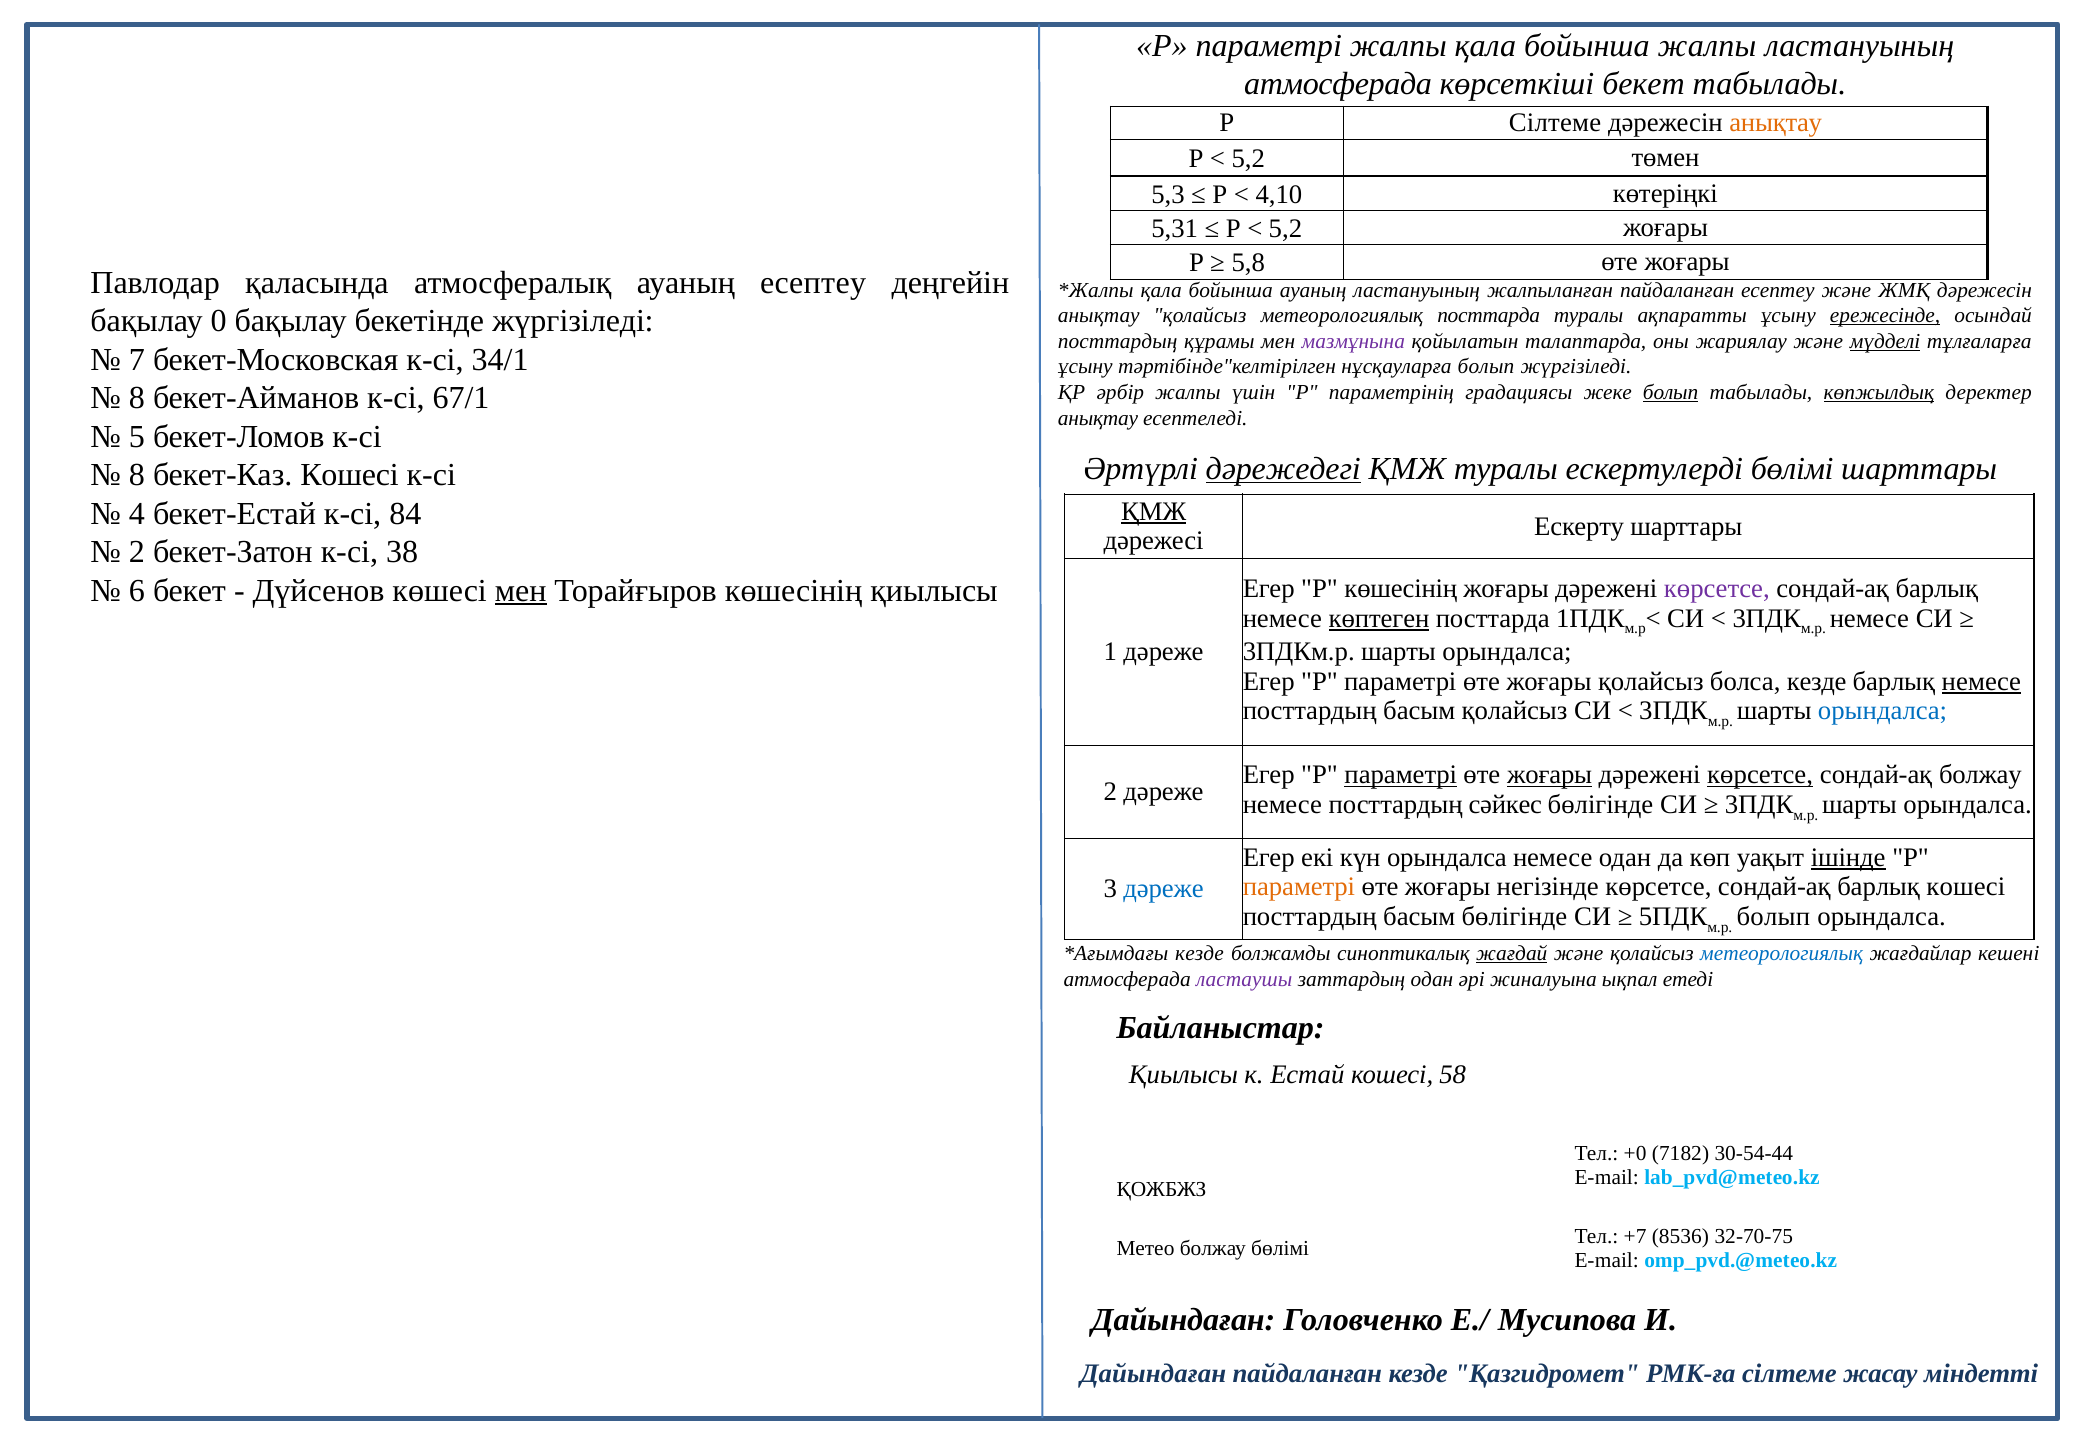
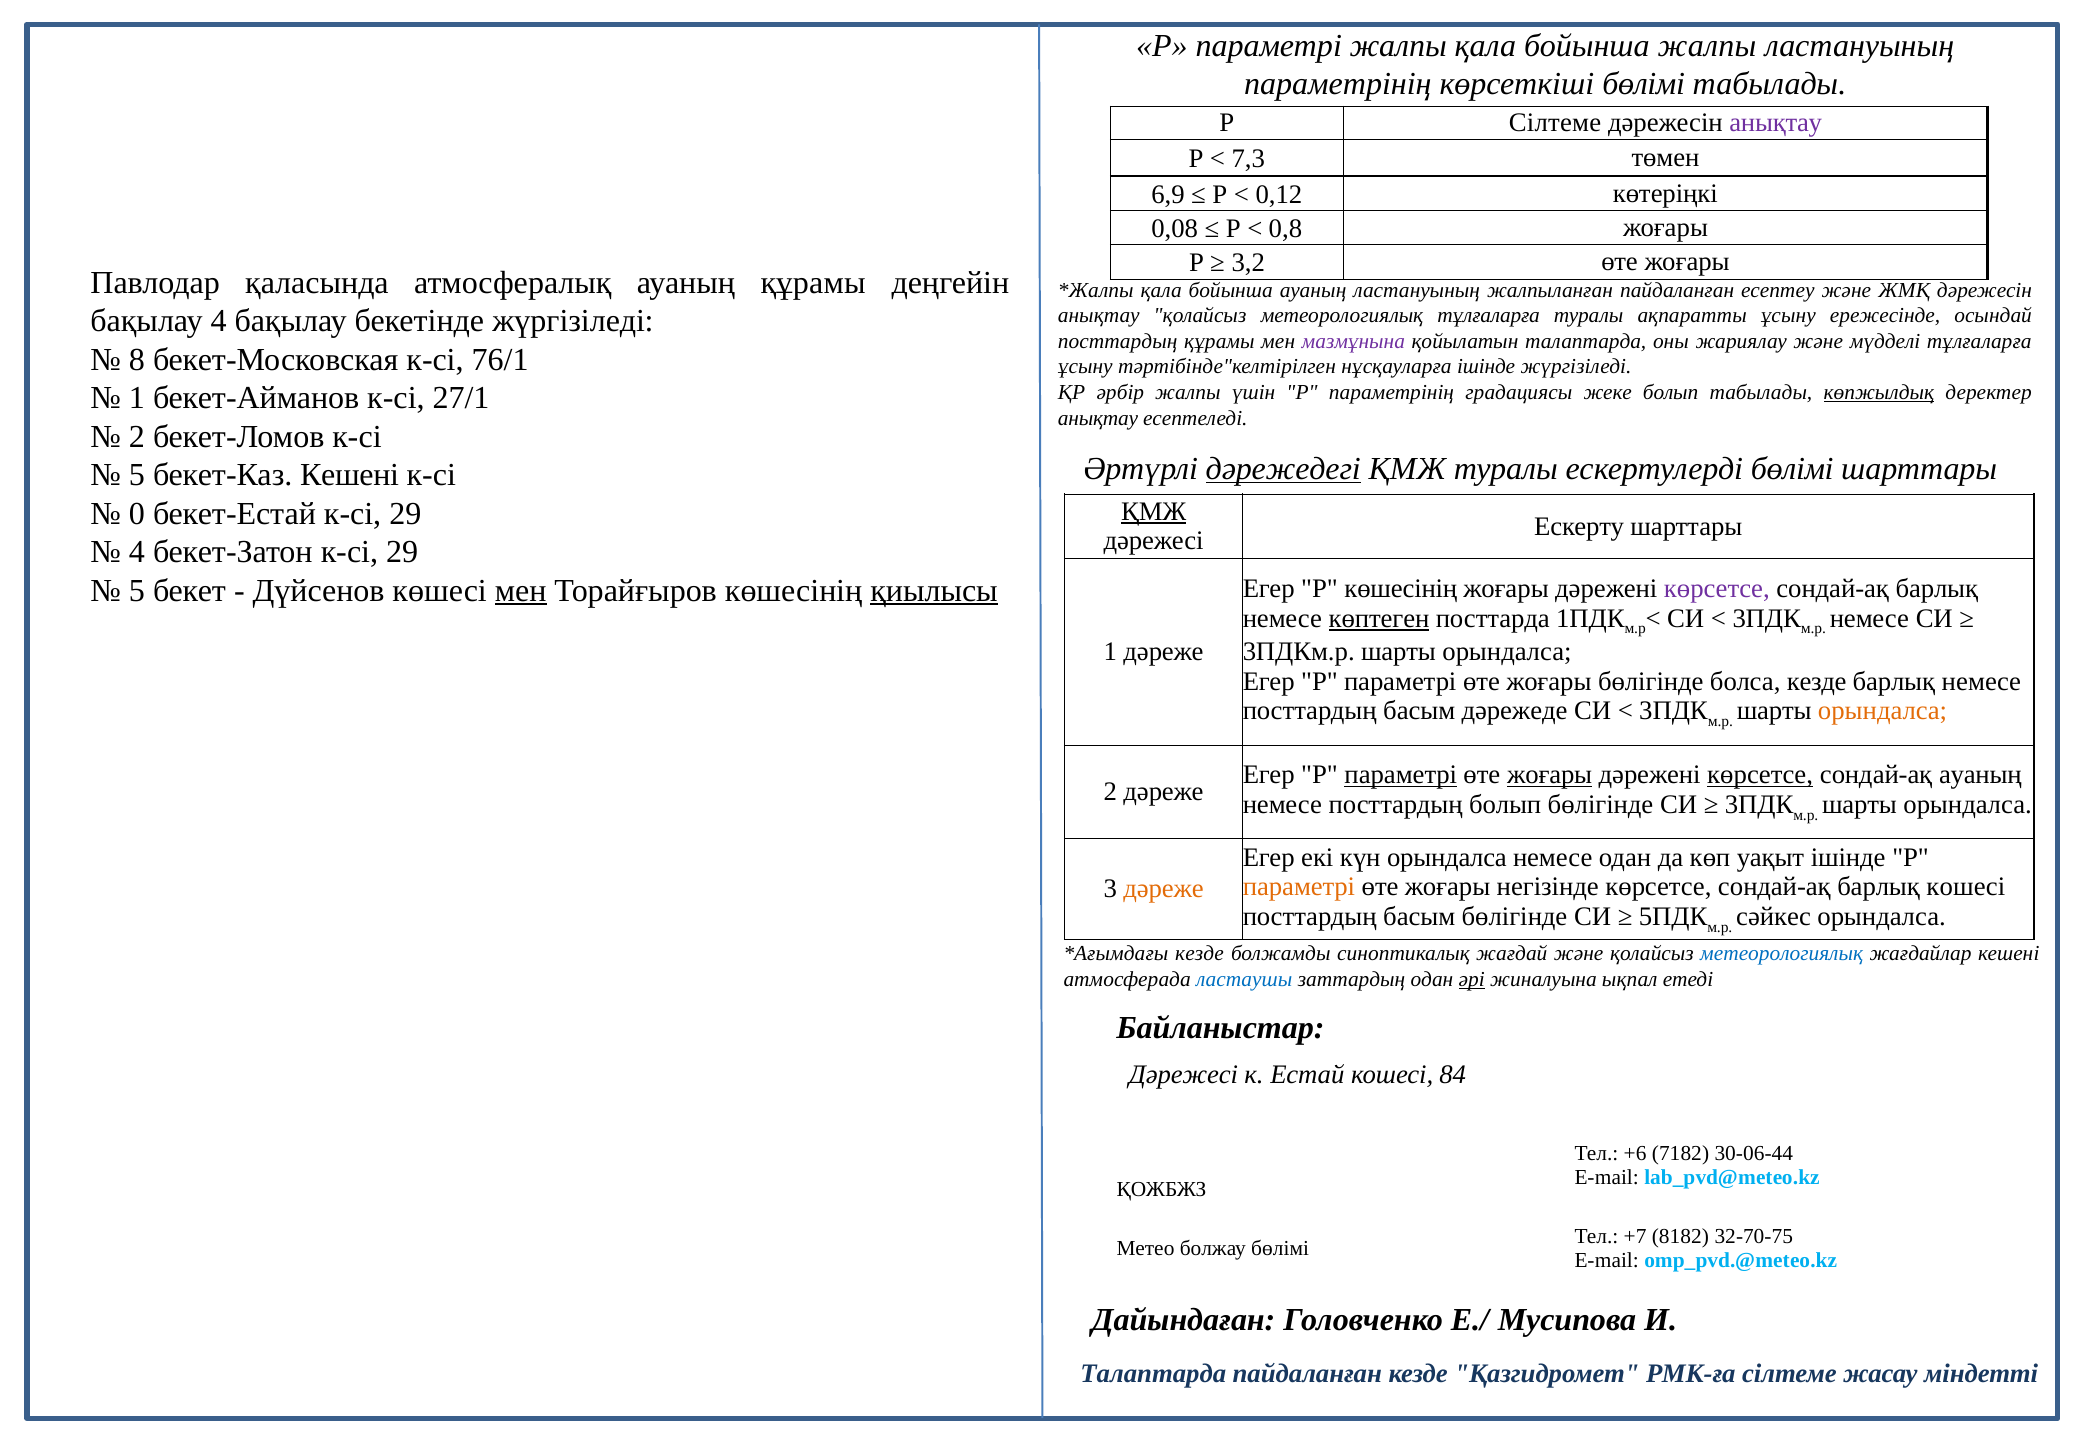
атмосферада at (1338, 84): атмосферада -> параметрінің
көрсеткіші бекет: бекет -> бөлімі
анықтау at (1776, 123) colour: orange -> purple
5,2 at (1248, 159): 5,2 -> 7,3
5,3: 5,3 -> 6,9
4,10: 4,10 -> 0,12
5,31: 5,31 -> 0,08
5,2 at (1285, 229): 5,2 -> 0,8
5,8: 5,8 -> 3,2
ауаның есептеу: есептеу -> құрамы
метеорологиялық посттарда: посттарда -> тұлғаларға
ережесінде underline: present -> none
бақылау 0: 0 -> 4
мүдделі underline: present -> none
7: 7 -> 8
34/1: 34/1 -> 76/1
нұсқауларға болып: болып -> ішінде
болып at (1671, 393) underline: present -> none
8 at (137, 398): 8 -> 1
67/1: 67/1 -> 27/1
5 at (137, 437): 5 -> 2
8 at (137, 475): 8 -> 5
бекет-Каз Кошесi: Кошесi -> Кешені
4: 4 -> 0
бекет-Естай к-сі 84: 84 -> 29
2 at (137, 552): 2 -> 4
бекет-Затон к-сі 38: 38 -> 29
6 at (137, 591): 6 -> 5
қиылысы at (934, 591) underline: none -> present
жоғары қолайсыз: қолайсыз -> бөлігінде
немесе at (1981, 682) underline: present -> none
басым қолайсыз: қолайсыз -> дәрежеде
орындалса at (1883, 711) colour: blue -> orange
сондай-ақ болжау: болжау -> ауаның
посттардың сәйкес: сәйкес -> болып
ішінде at (1848, 858) underline: present -> none
дәреже at (1164, 889) colour: blue -> orange
болып at (1773, 917): болып -> сәйкес
жағдай underline: present -> none
ластаушы colour: purple -> blue
әрі underline: none -> present
Қиылысы at (1183, 1075): Қиылысы -> Дәрежесі
58: 58 -> 84
+0: +0 -> +6
30-54-44: 30-54-44 -> 30-06-44
8536: 8536 -> 8182
Дайындаған at (1153, 1375): Дайындаған -> Талаптарда
